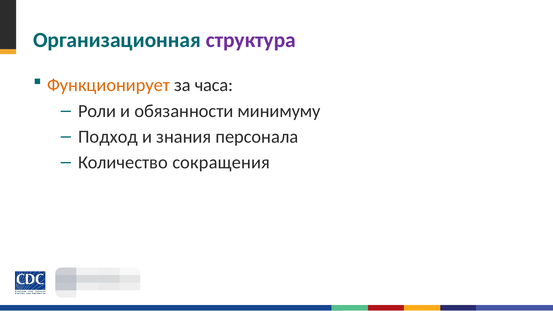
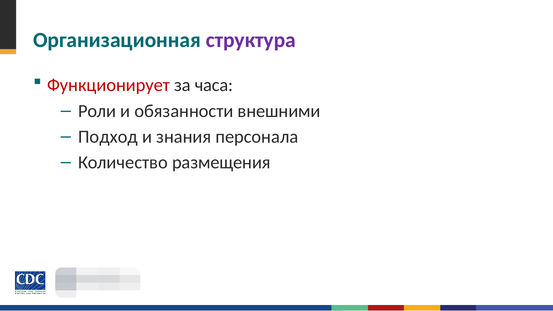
Функционирует colour: orange -> red
минимуму: минимуму -> внешними
сокращения: сокращения -> размещения
